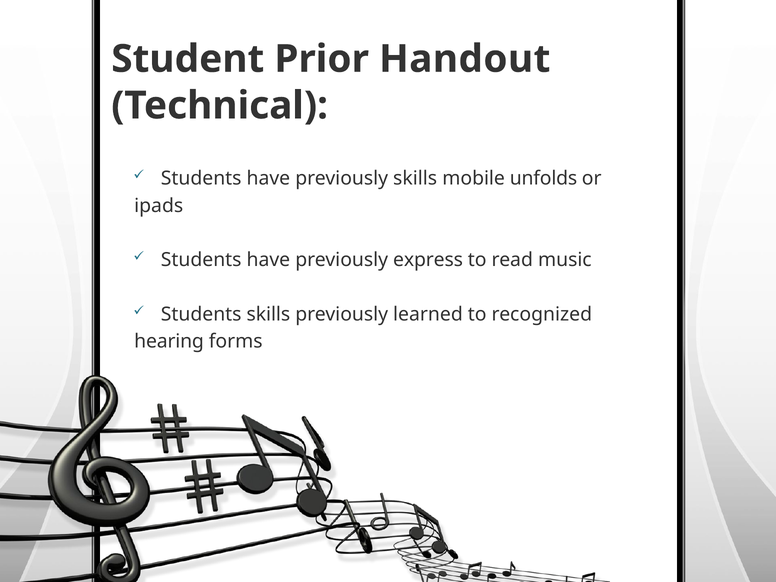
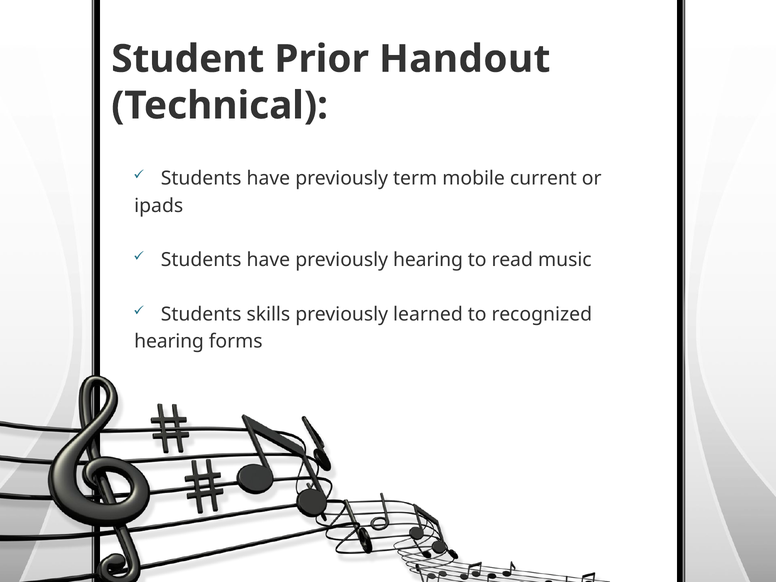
previously skills: skills -> term
unfolds: unfolds -> current
previously express: express -> hearing
